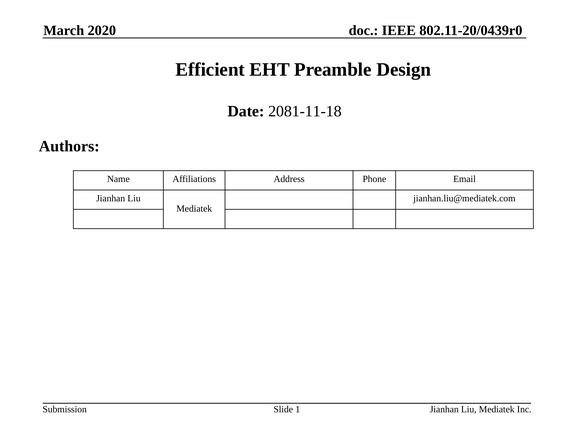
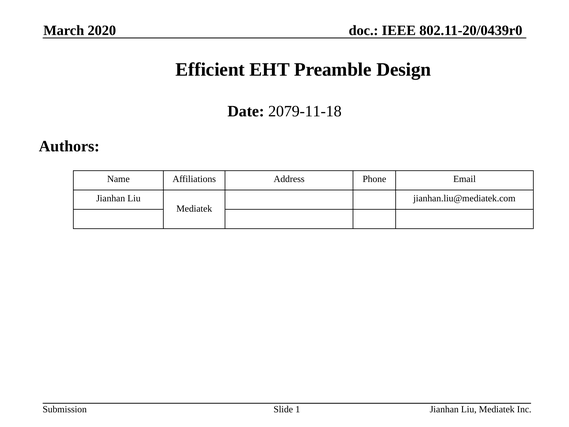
2081-11-18: 2081-11-18 -> 2079-11-18
